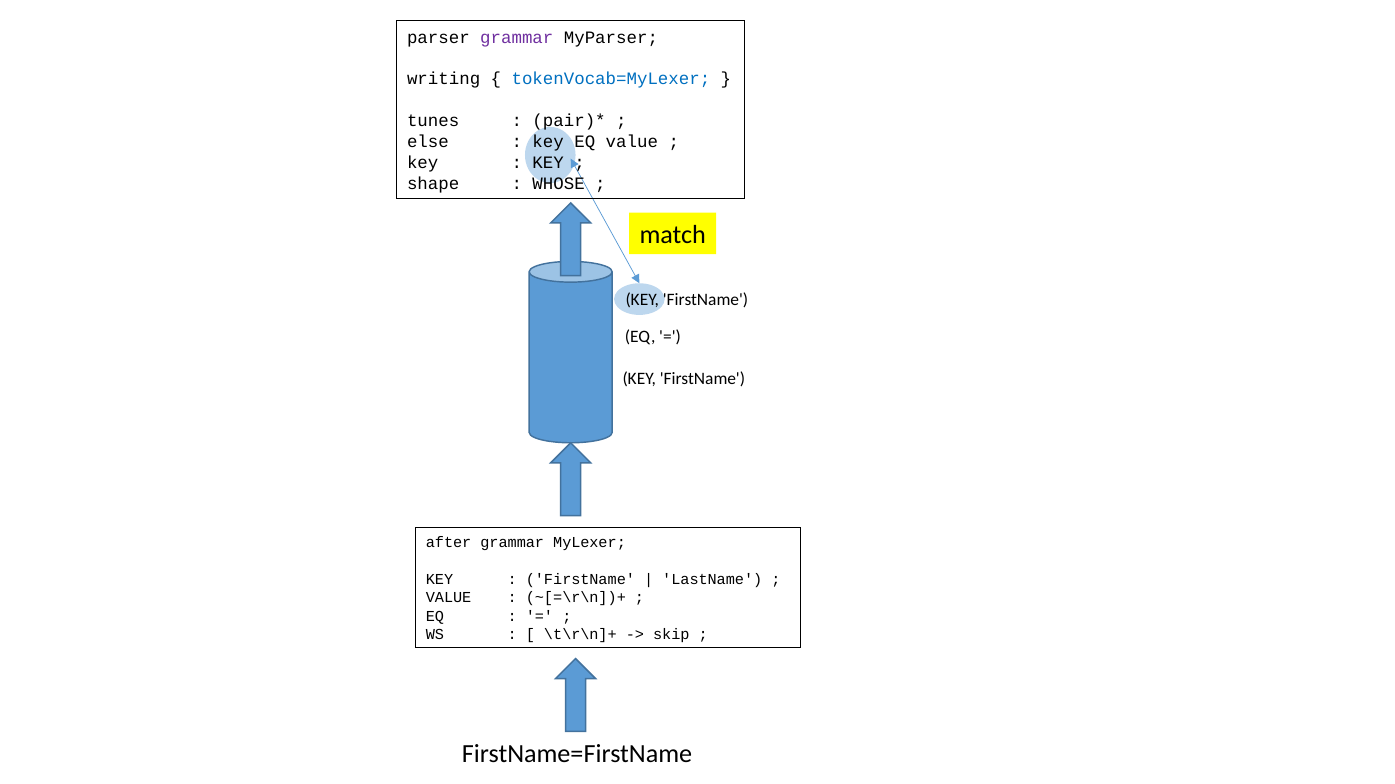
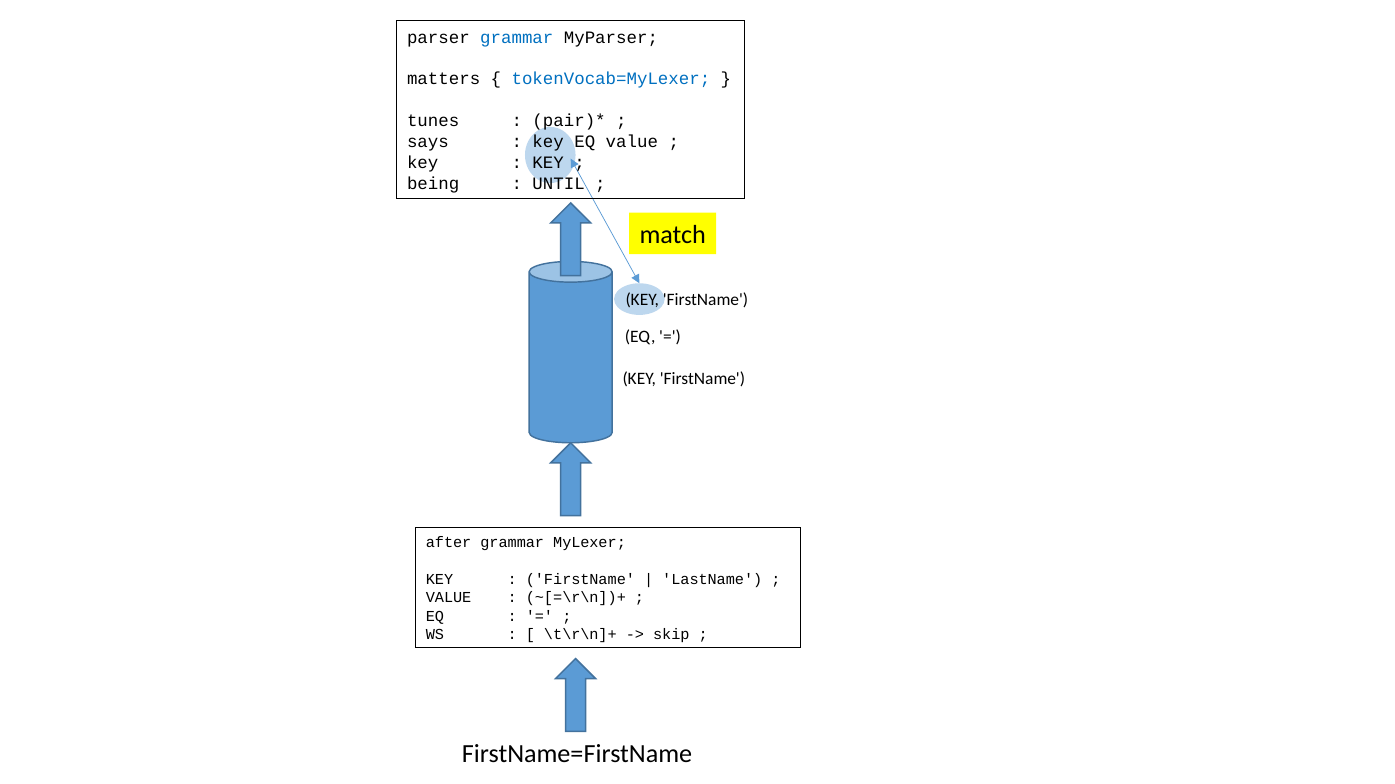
grammar at (517, 37) colour: purple -> blue
writing: writing -> matters
else: else -> says
shape: shape -> being
WHOSE: WHOSE -> UNTIL
